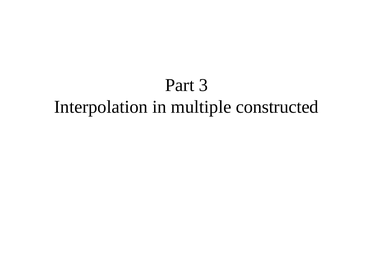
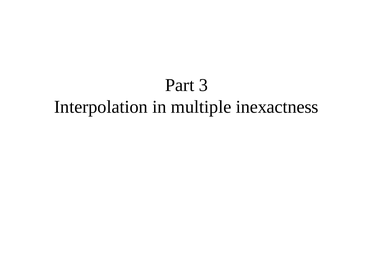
constructed: constructed -> inexactness
